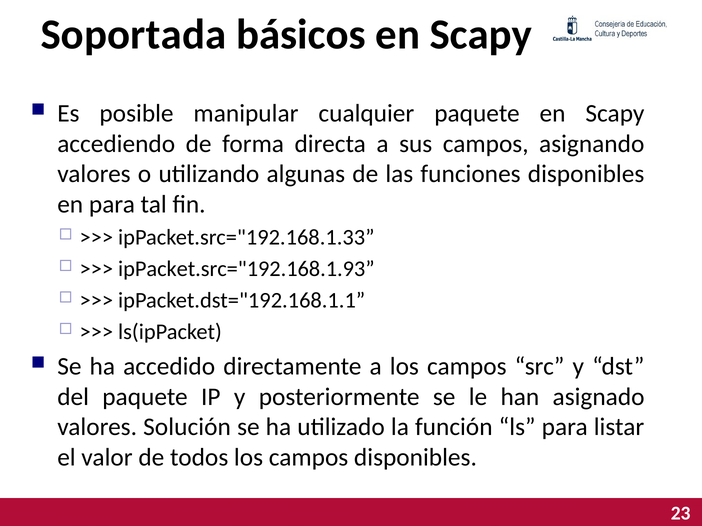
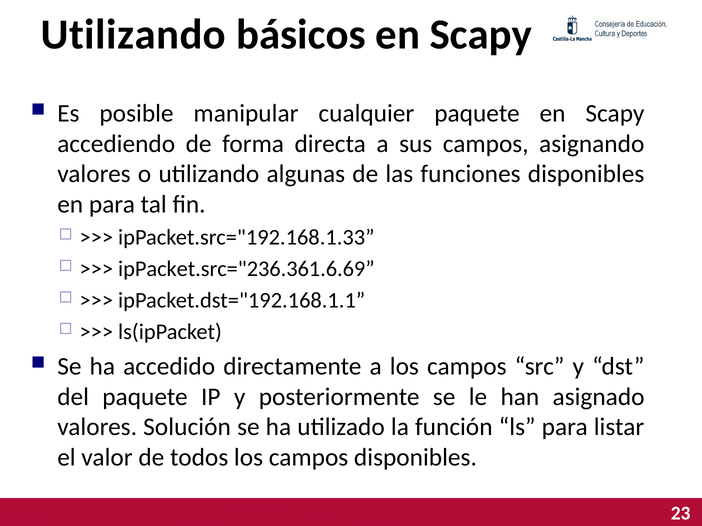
Soportada at (133, 34): Soportada -> Utilizando
ipPacket.src="192.168.1.93: ipPacket.src="192.168.1.93 -> ipPacket.src="236.361.6.69
